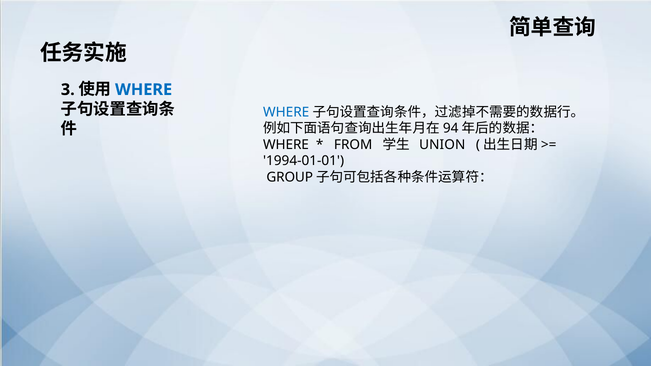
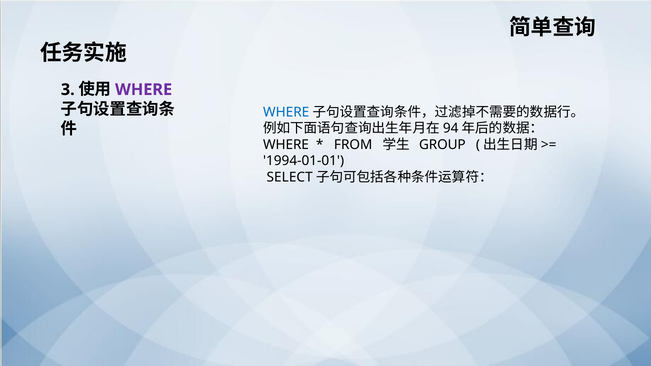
WHERE at (144, 90) colour: blue -> purple
UNION: UNION -> GROUP
GROUP: GROUP -> SELECT
